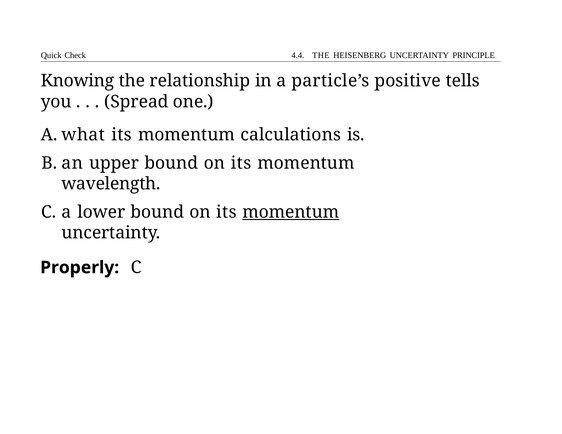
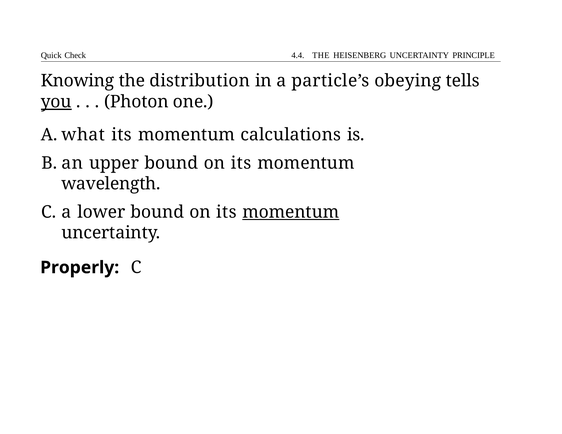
relationship: relationship -> distribution
positive: positive -> obeying
you underline: none -> present
Spread: Spread -> Photon
